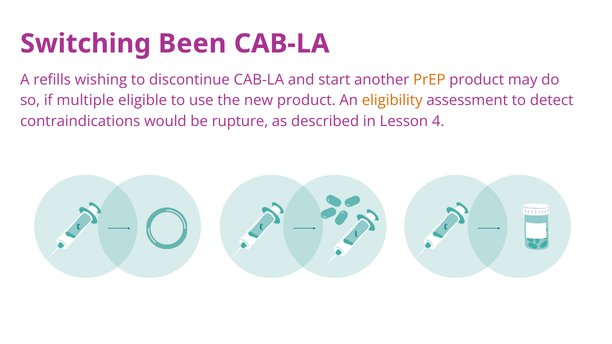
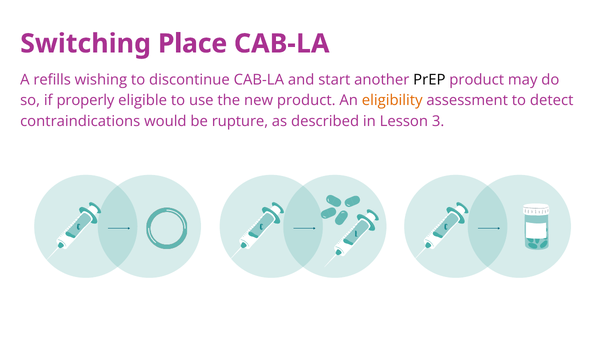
Been: Been -> Place
PrEP colour: orange -> black
multiple: multiple -> properly
4: 4 -> 3
